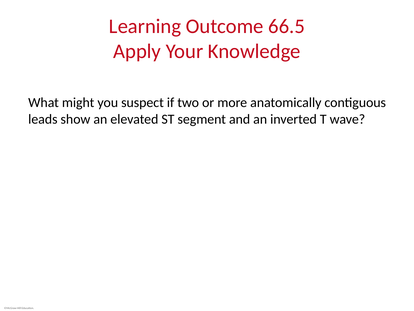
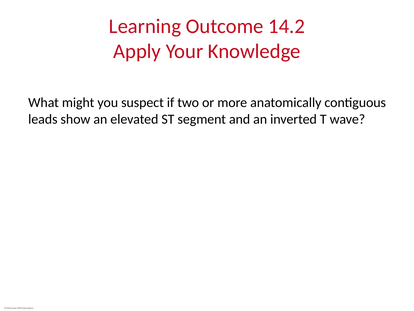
66.5: 66.5 -> 14.2
